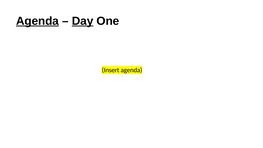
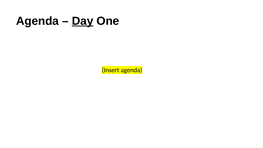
Agenda at (37, 21) underline: present -> none
